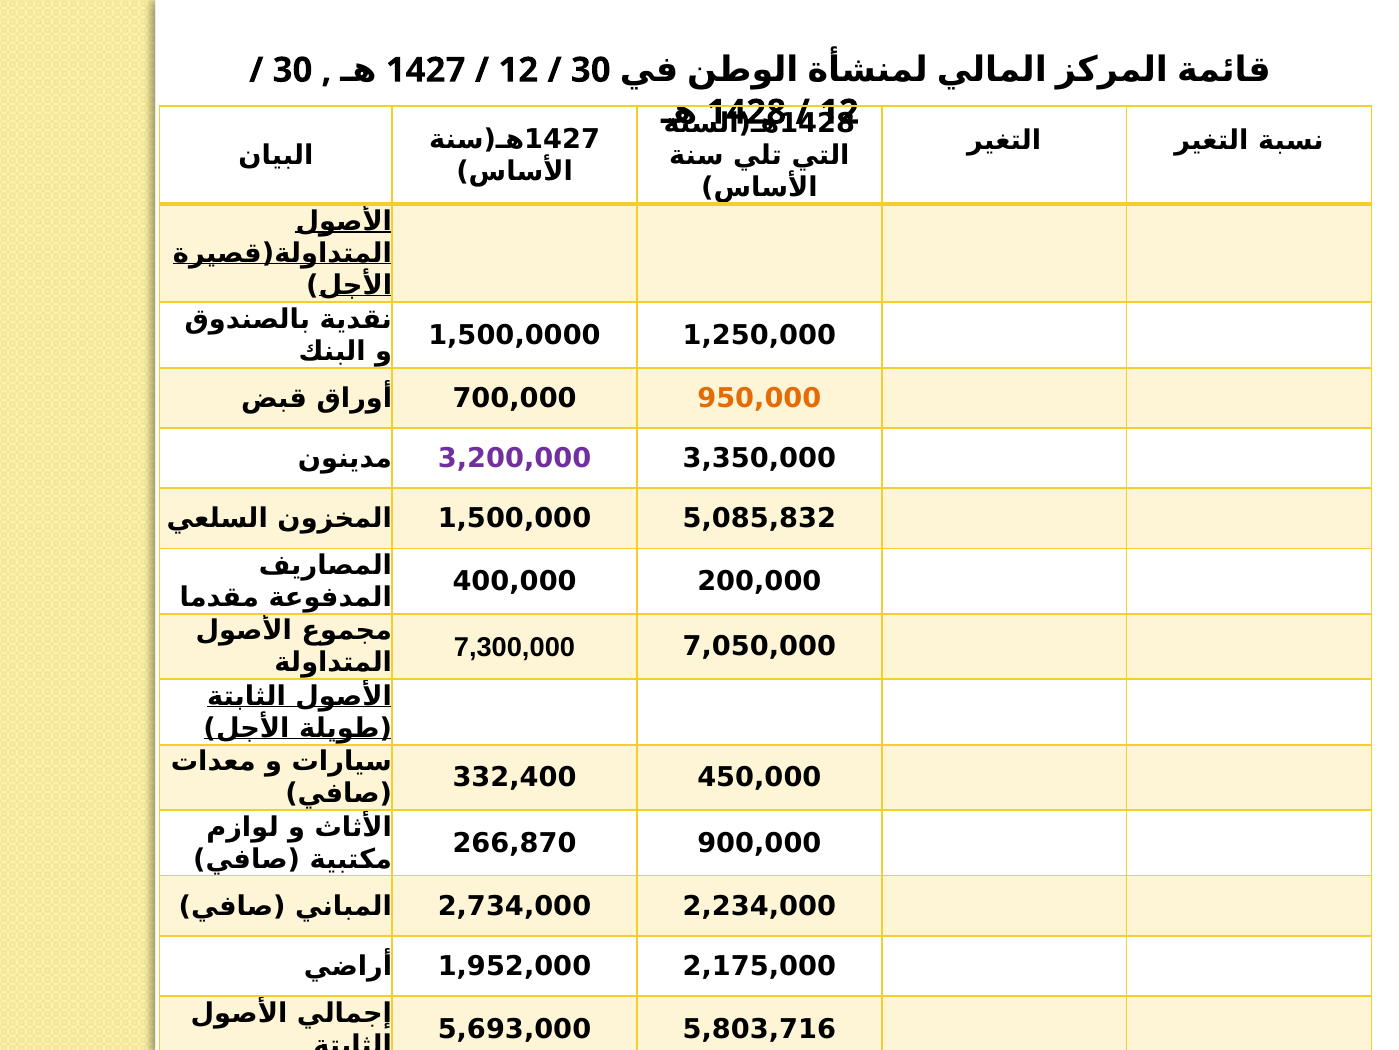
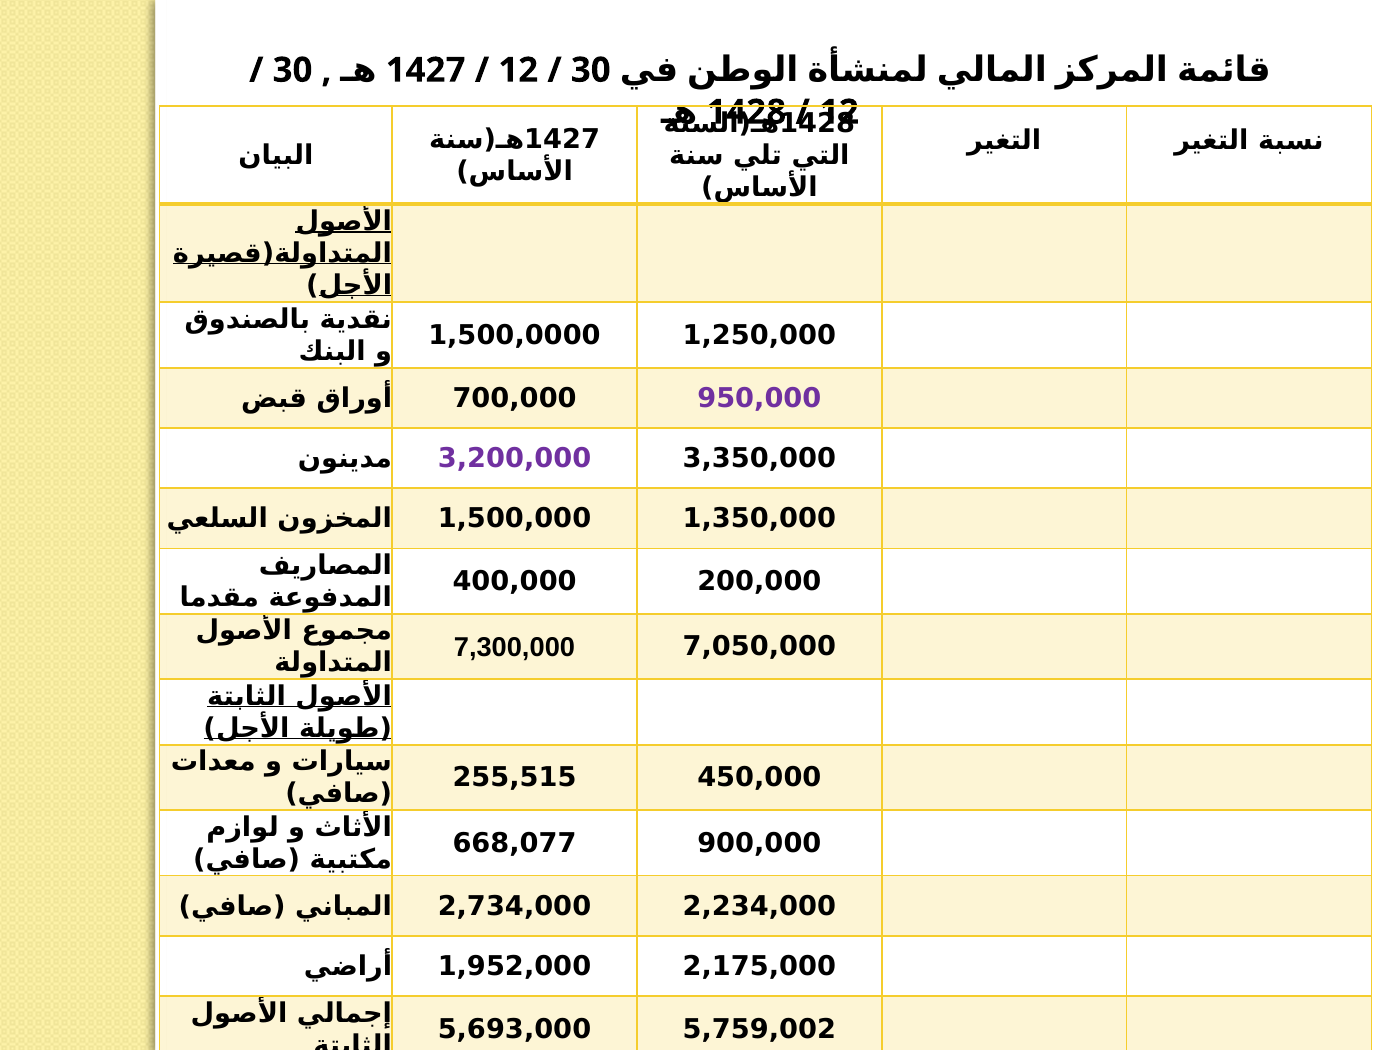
950,000 colour: orange -> purple
5,085,832: 5,085,832 -> 1,350,000
332,400: 332,400 -> 255,515
266,870: 266,870 -> 668,077
5,803,716: 5,803,716 -> 5,759,002
